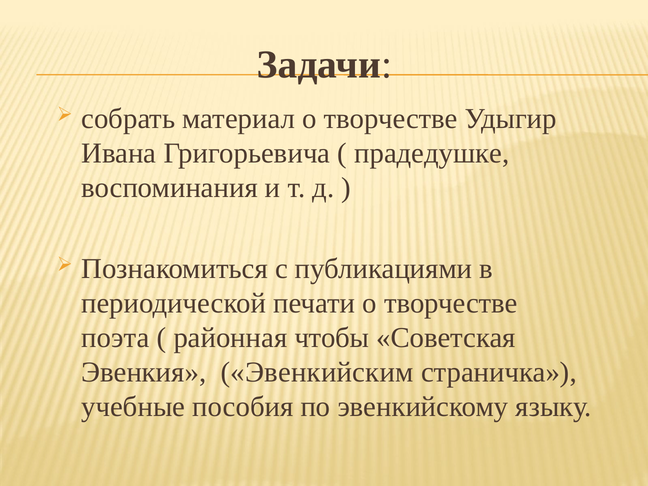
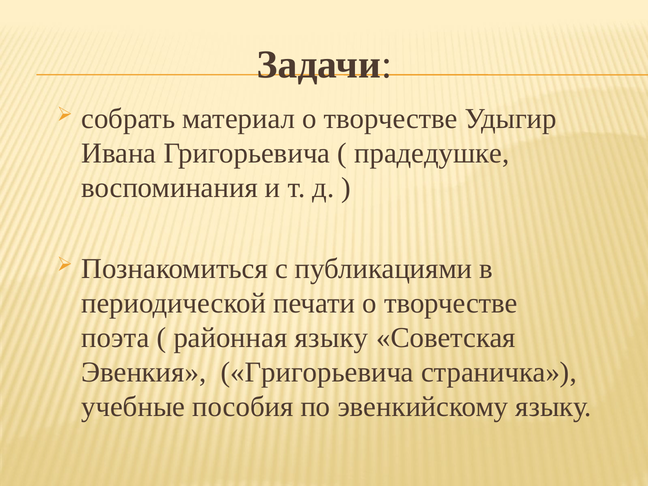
районная чтобы: чтобы -> языку
Эвенкия Эвенкийским: Эвенкийским -> Григорьевича
